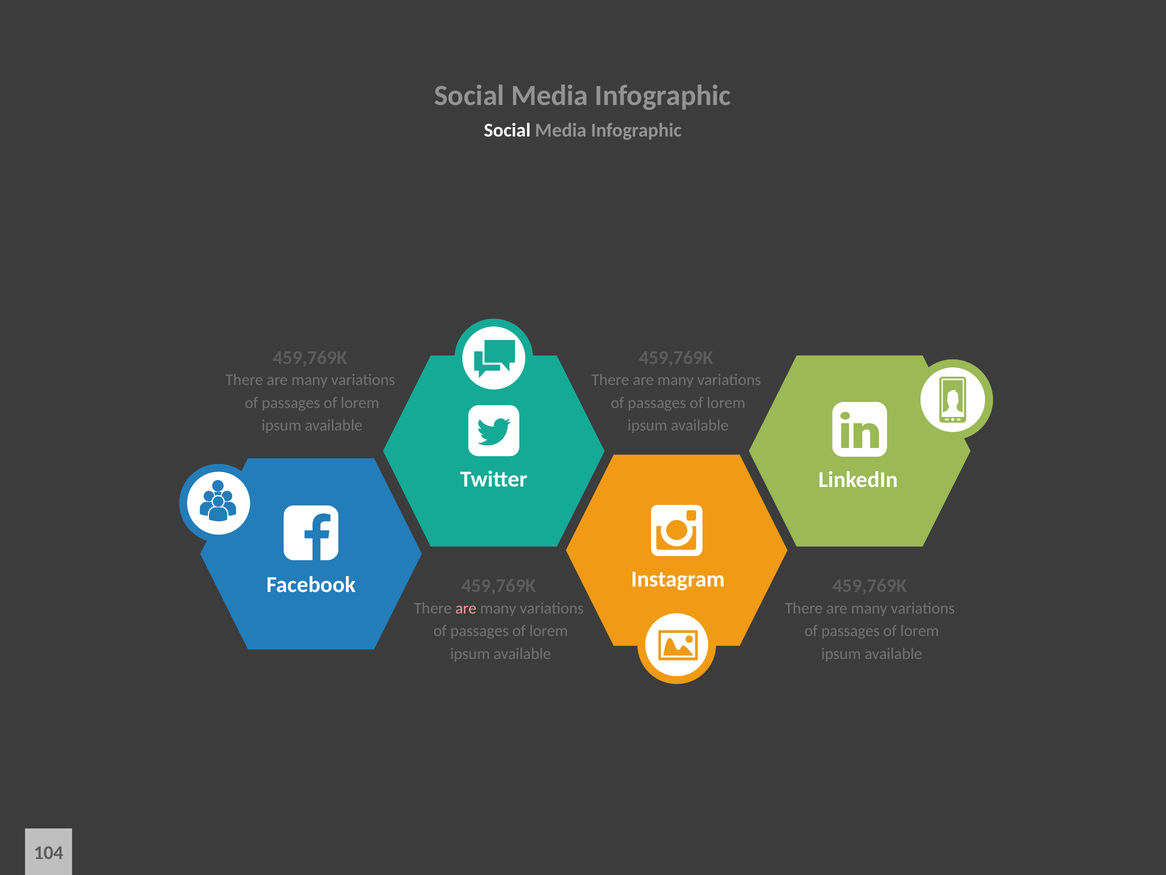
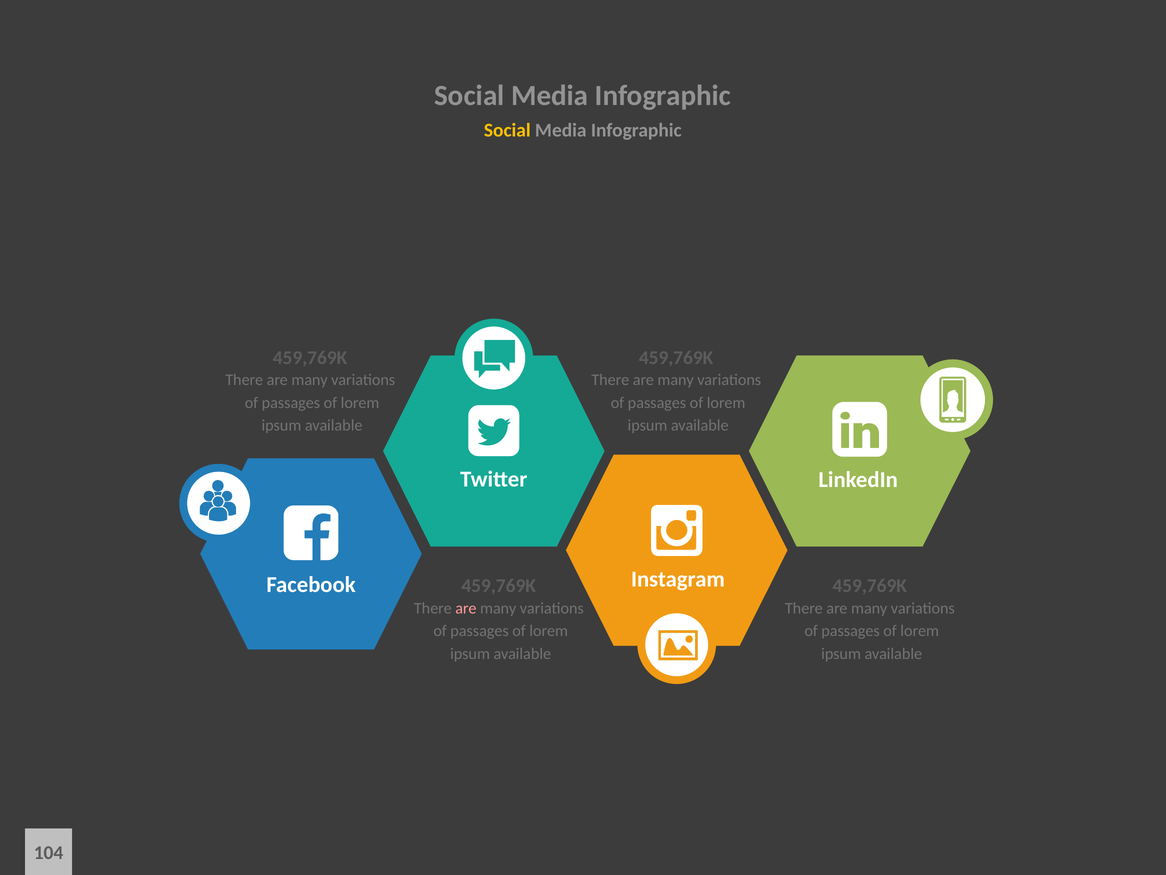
Social at (507, 130) colour: white -> yellow
